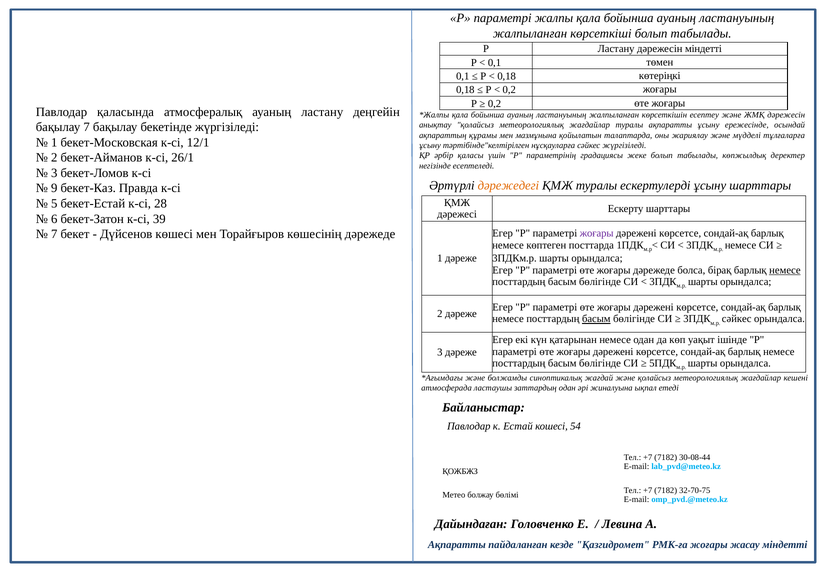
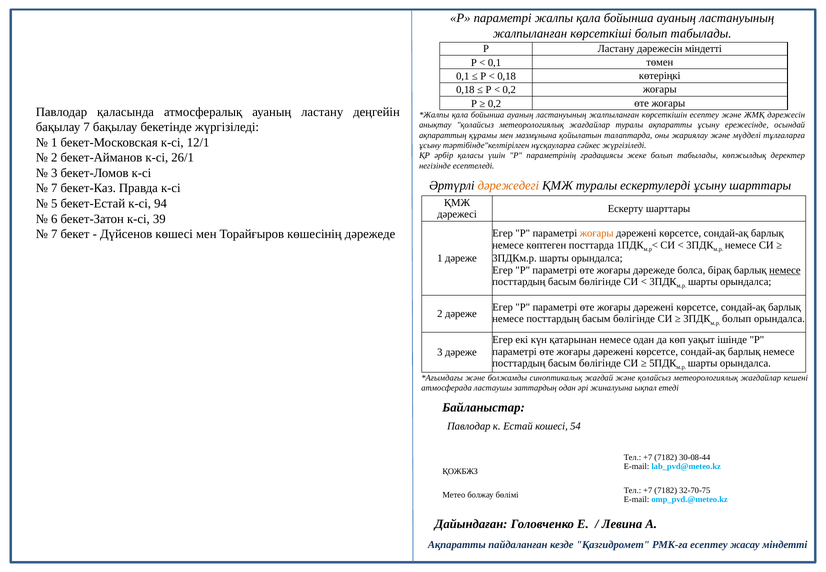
9 at (54, 188): 9 -> 7
28: 28 -> 94
жоғары at (597, 233) colour: purple -> orange
басым at (596, 319) underline: present -> none
сәйкес at (737, 319): сәйкес -> болып
РМК-ға жоғары: жоғары -> есептеу
